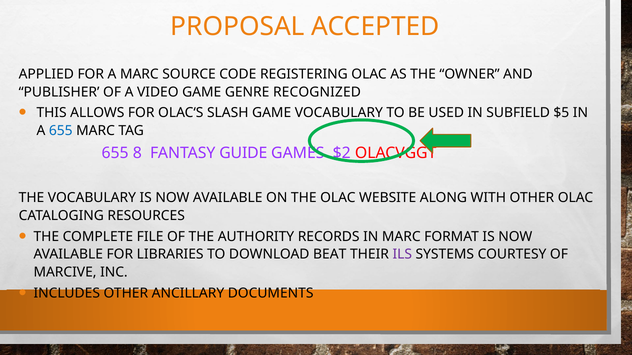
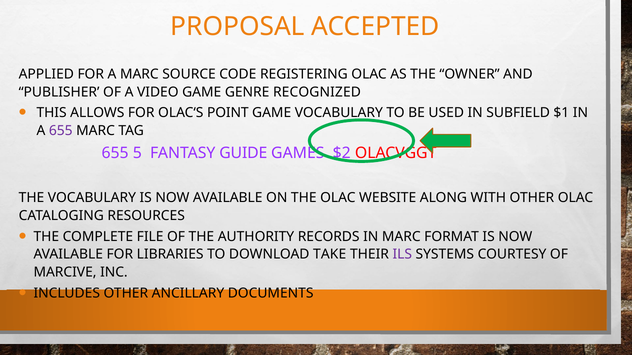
SLASH: SLASH -> POINT
$5: $5 -> $1
655 at (61, 131) colour: blue -> purple
8: 8 -> 5
BEAT: BEAT -> TAKE
